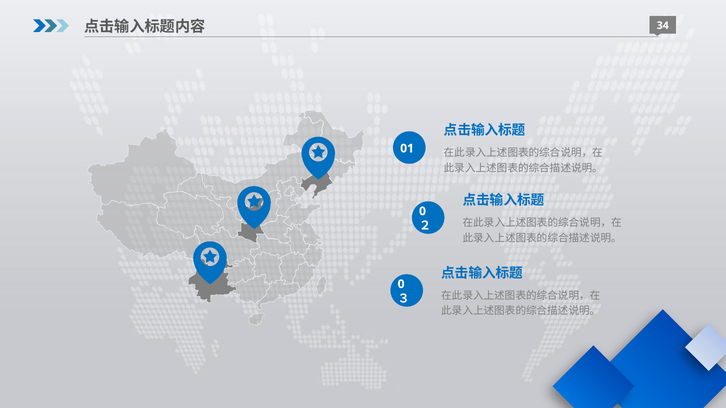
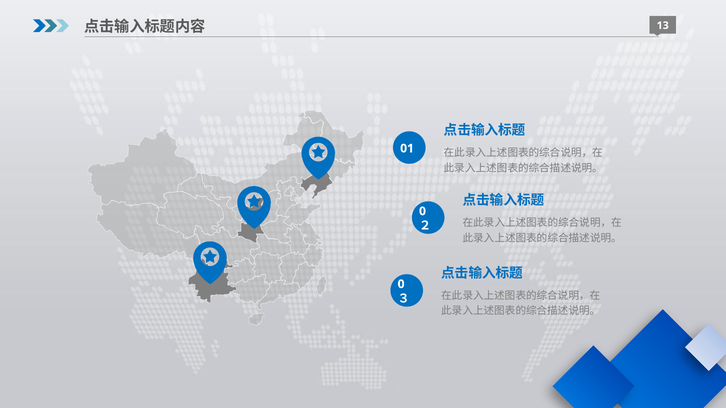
34: 34 -> 13
